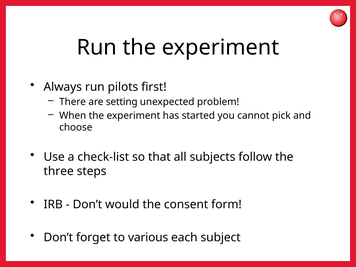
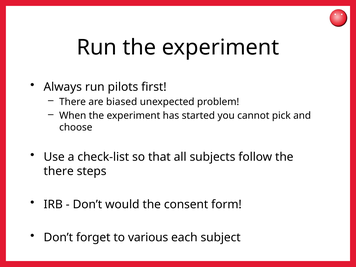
setting: setting -> biased
three at (59, 171): three -> there
